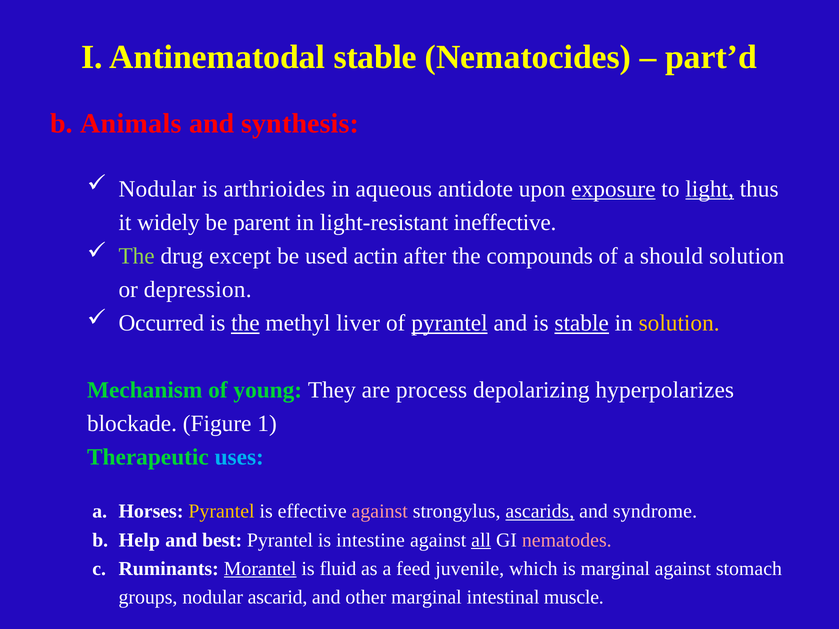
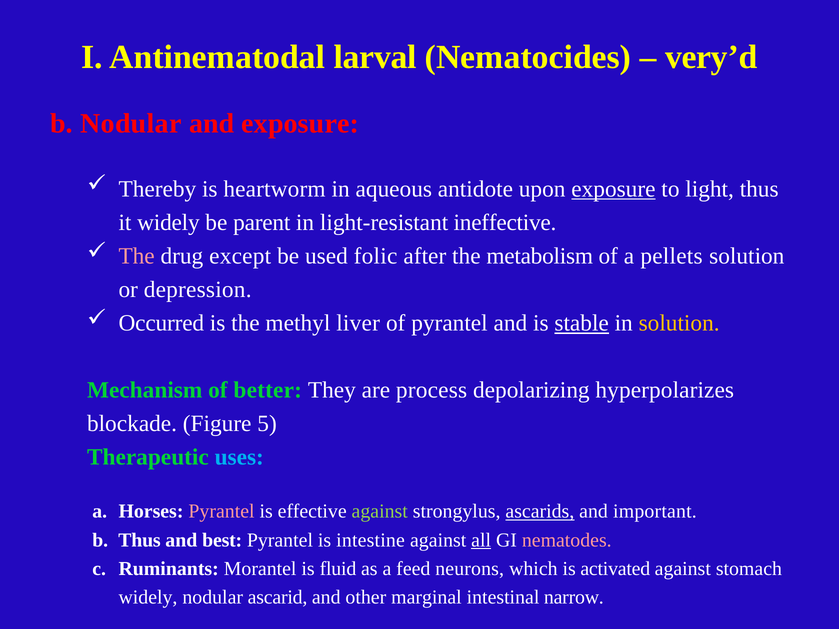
Antinematodal stable: stable -> larval
part’d: part’d -> very’d
b Animals: Animals -> Nodular
and synthesis: synthesis -> exposure
Nodular at (157, 189): Nodular -> Thereby
arthrioides: arthrioides -> heartworm
light underline: present -> none
The at (137, 256) colour: light green -> pink
actin: actin -> folic
compounds: compounds -> metabolism
should: should -> pellets
the at (245, 323) underline: present -> none
pyrantel at (449, 323) underline: present -> none
young: young -> better
1: 1 -> 5
Pyrantel at (222, 512) colour: yellow -> pink
against at (380, 512) colour: pink -> light green
syndrome: syndrome -> important
b Help: Help -> Thus
Morantel underline: present -> none
juvenile: juvenile -> neurons
is marginal: marginal -> activated
groups at (148, 597): groups -> widely
muscle: muscle -> narrow
